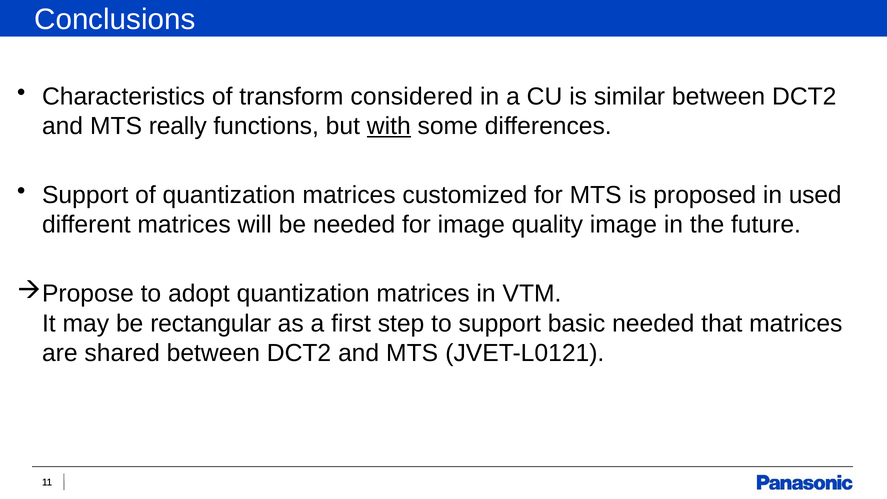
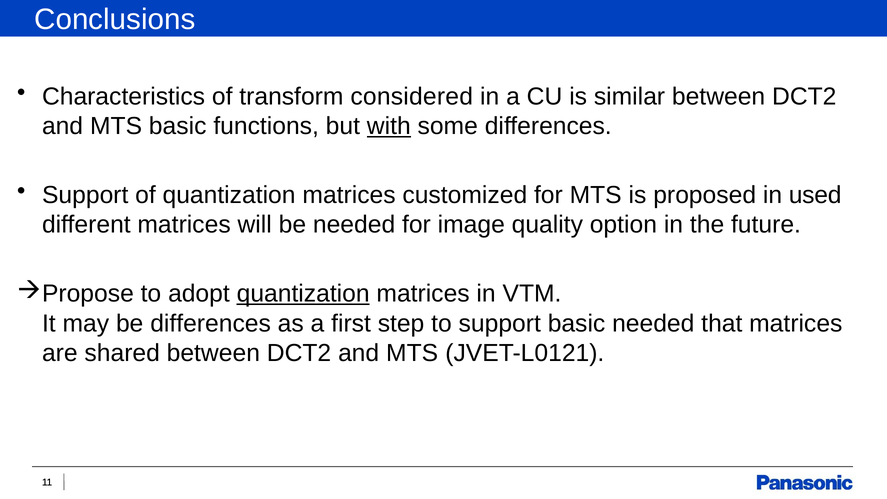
MTS really: really -> basic
quality image: image -> option
quantization at (303, 294) underline: none -> present
be rectangular: rectangular -> differences
